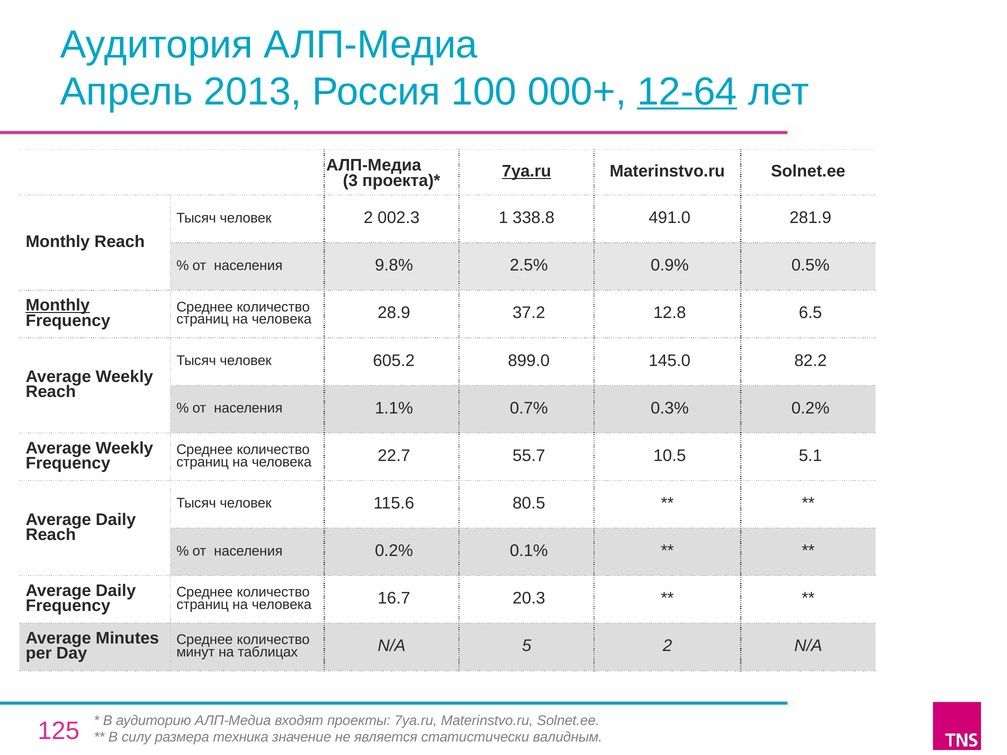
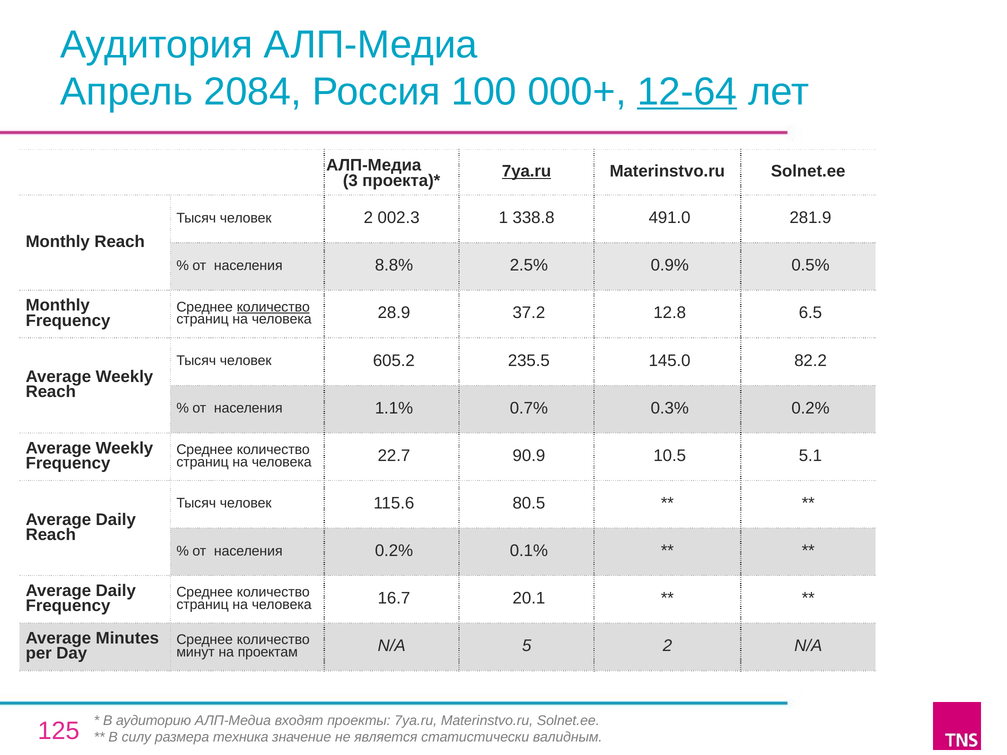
2013: 2013 -> 2084
9.8%: 9.8% -> 8.8%
Monthly at (58, 306) underline: present -> none
количество at (273, 307) underline: none -> present
899.0: 899.0 -> 235.5
55.7: 55.7 -> 90.9
20.3: 20.3 -> 20.1
таблицах: таблицах -> проектам
